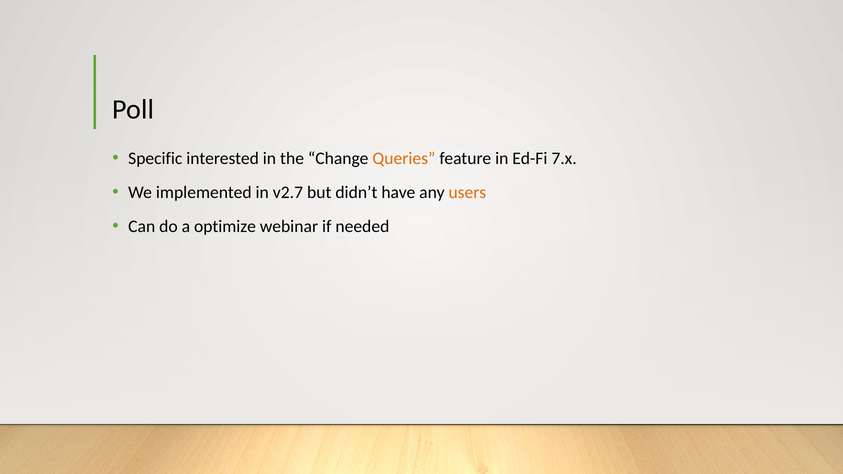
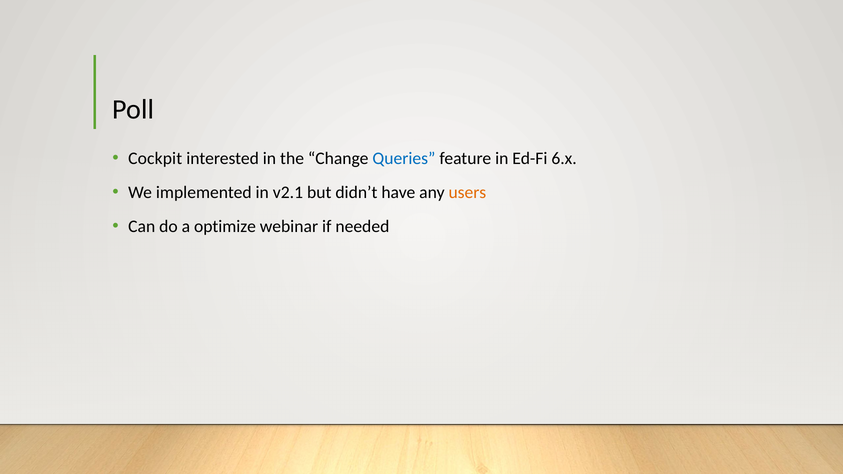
Specific: Specific -> Cockpit
Queries colour: orange -> blue
7.x: 7.x -> 6.x
v2.7: v2.7 -> v2.1
